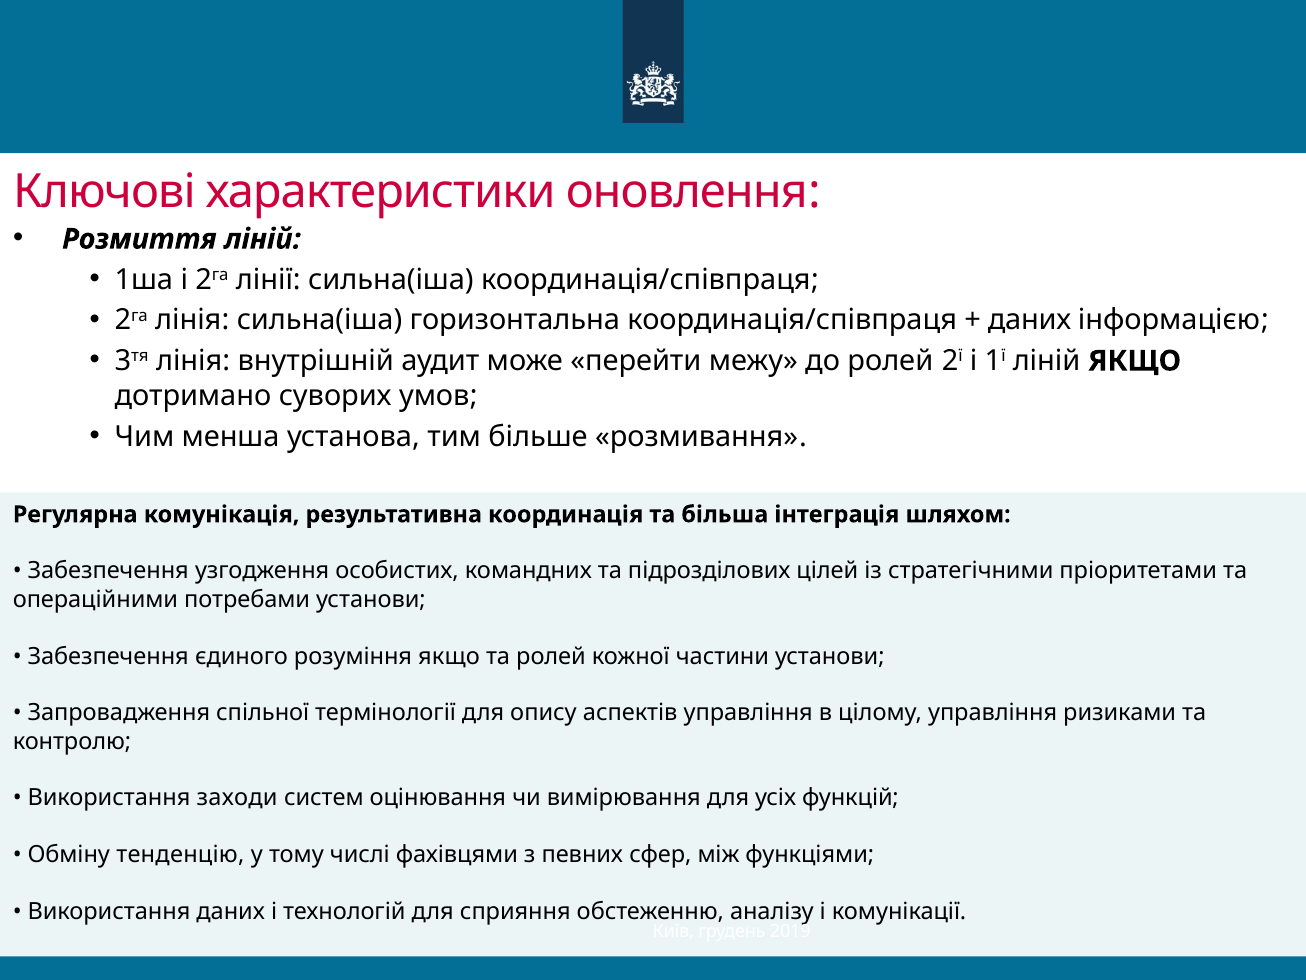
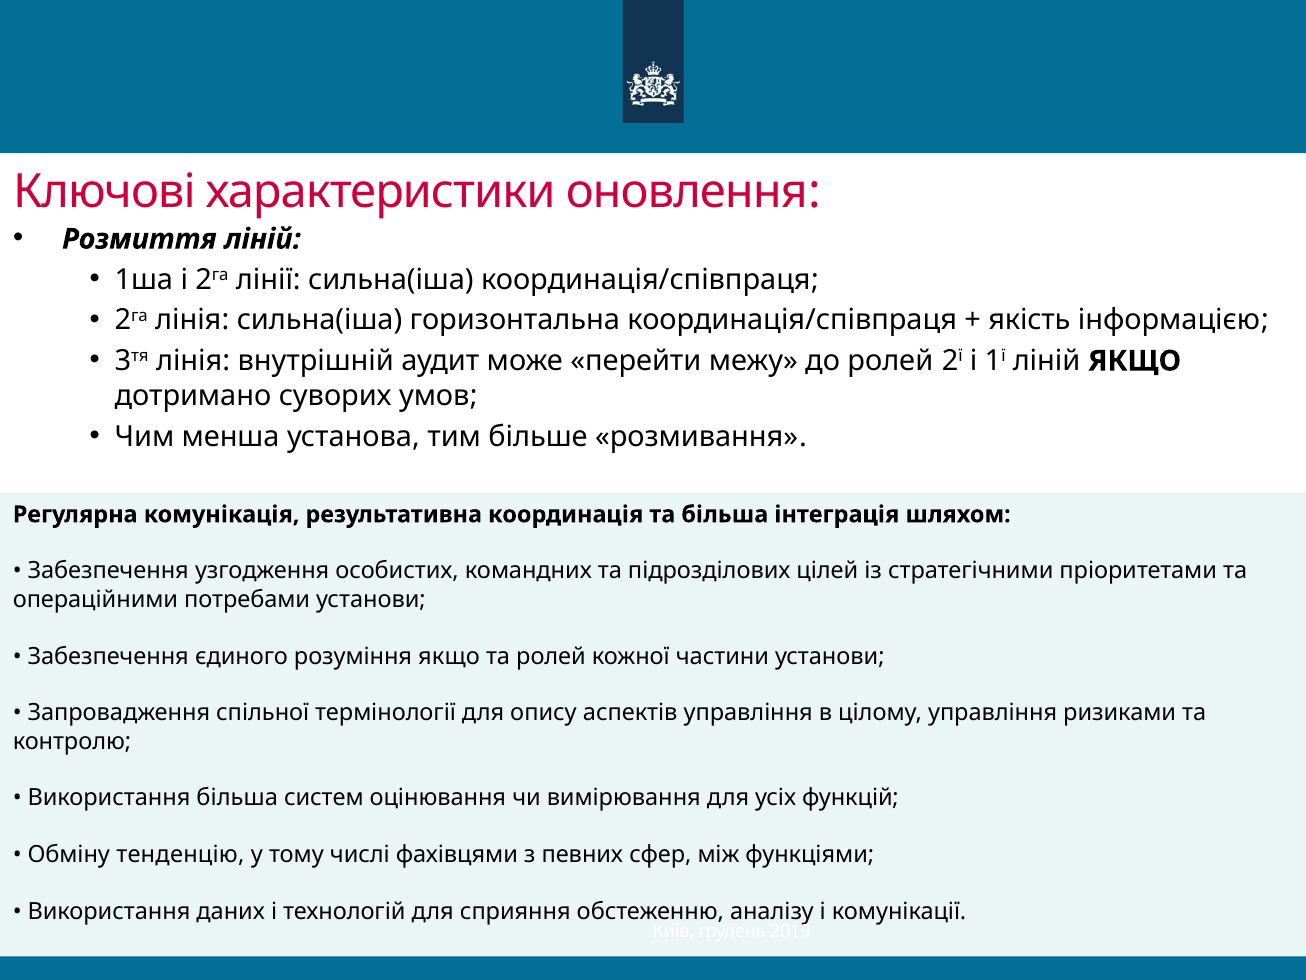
даних at (1030, 320): даних -> якість
Використання заходи: заходи -> більша
